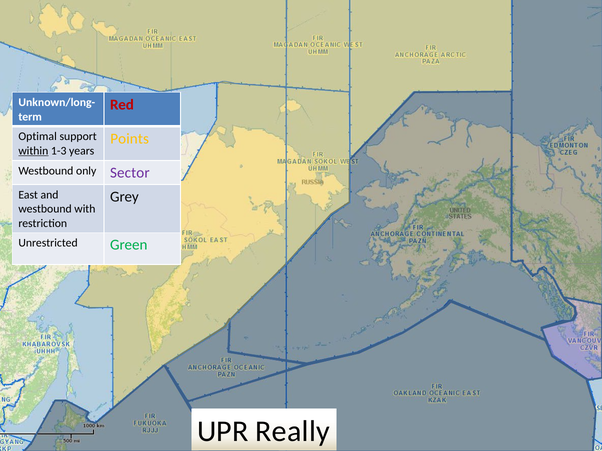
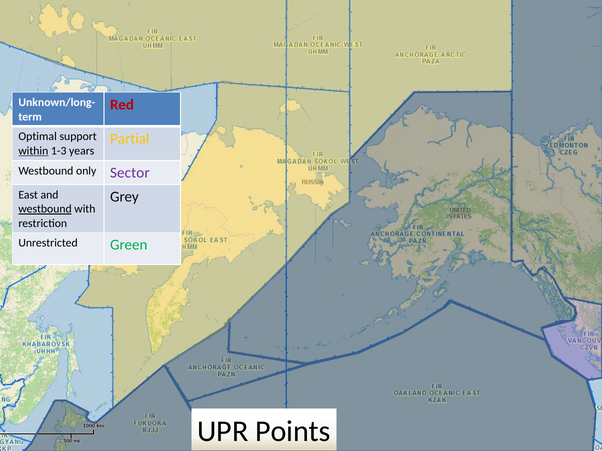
Points: Points -> Partial
westbound at (45, 209) underline: none -> present
Really: Really -> Points
